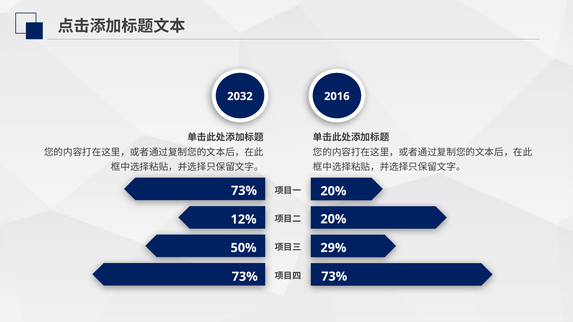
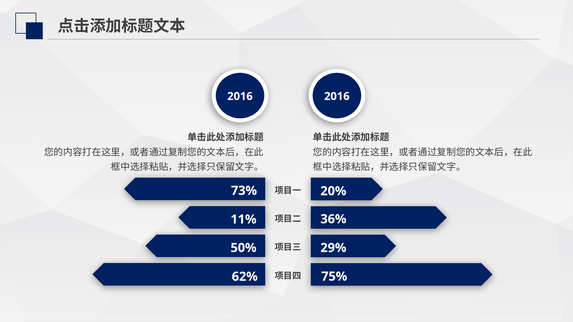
2032 at (240, 96): 2032 -> 2016
20% at (333, 219): 20% -> 36%
12%: 12% -> 11%
73% at (334, 277): 73% -> 75%
73% at (245, 277): 73% -> 62%
